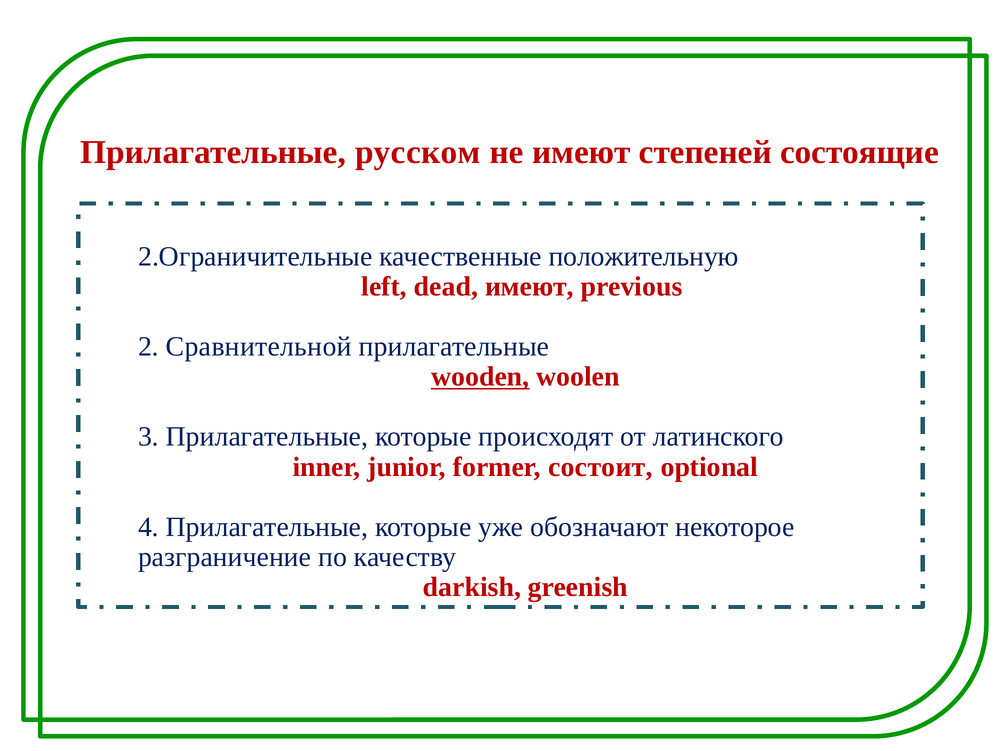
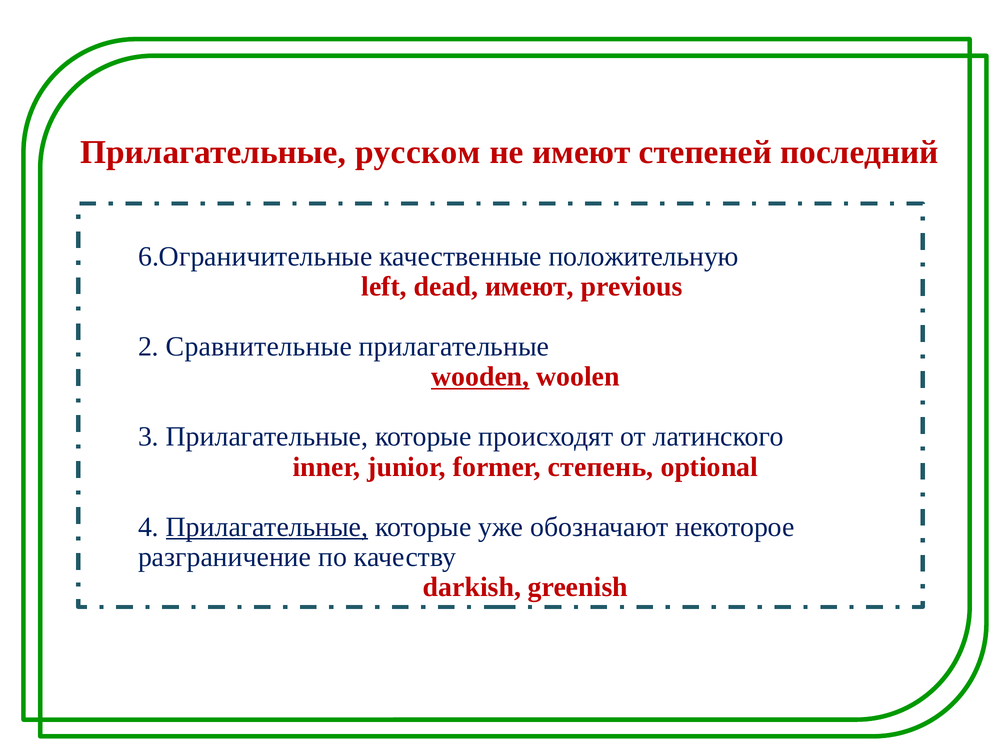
состоящие: состоящие -> последний
2.Ограничительные: 2.Ограничительные -> 6.Ограничительные
Сравнительной: Сравнительной -> Сравнительные
состоит: состоит -> степень
Прилагательные at (267, 527) underline: none -> present
